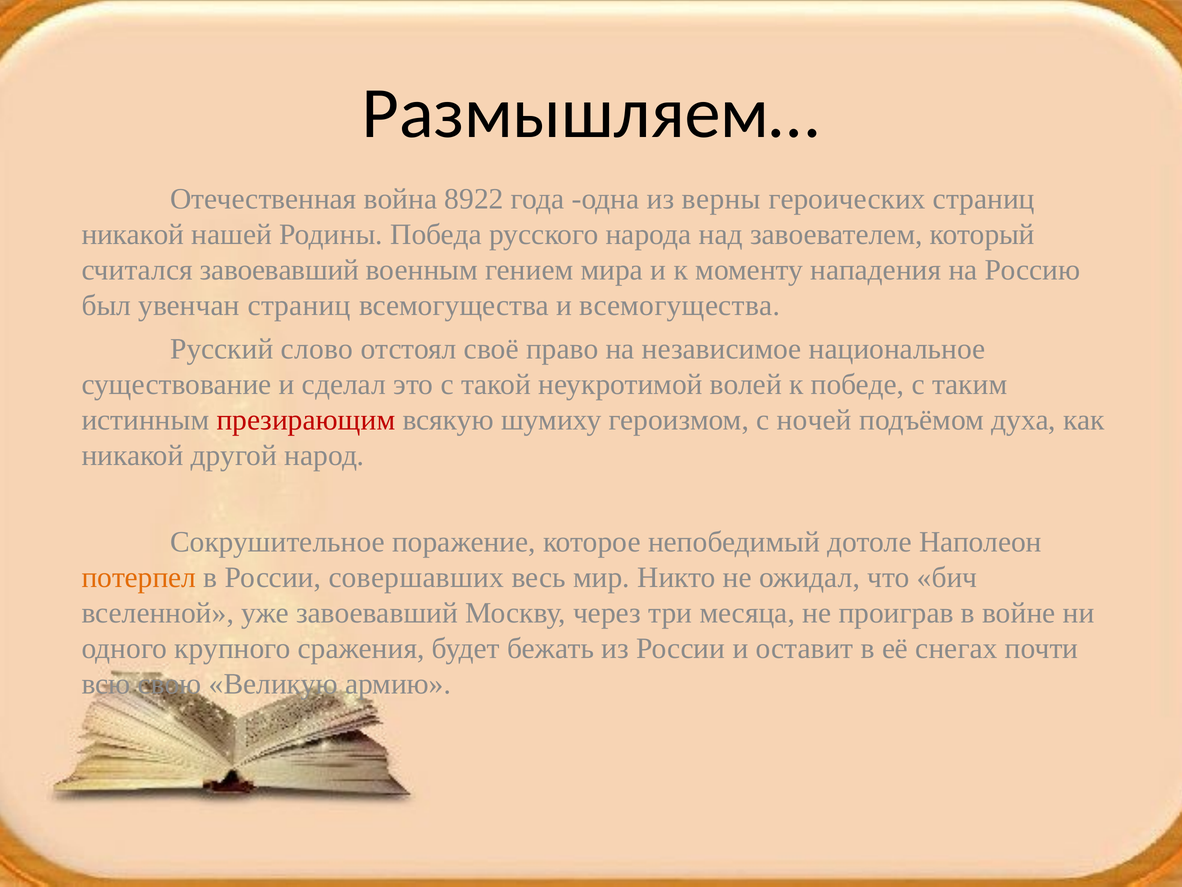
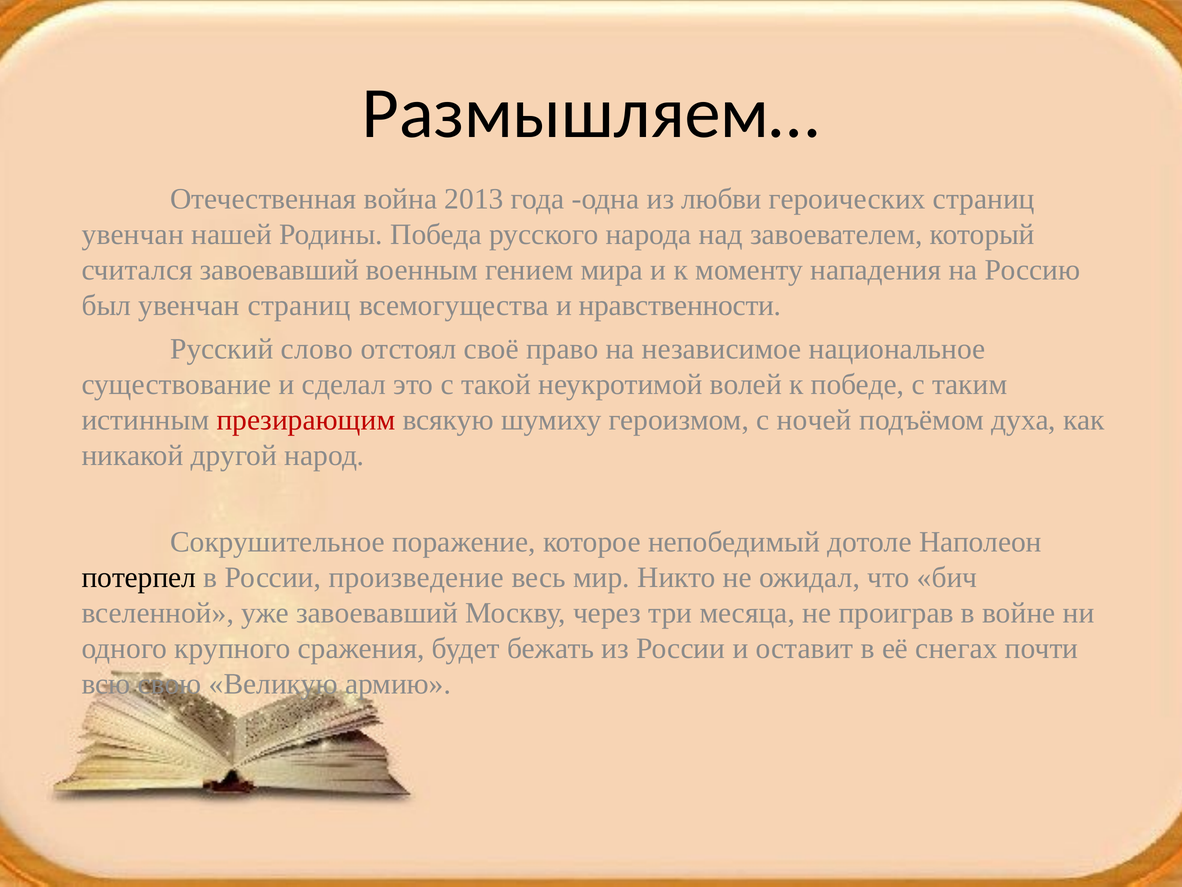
8922: 8922 -> 2013
верны: верны -> любви
никакой at (133, 234): никакой -> увенчан
и всемогущества: всемогущества -> нравственности
потерпел colour: orange -> black
совершавших: совершавших -> произведение
